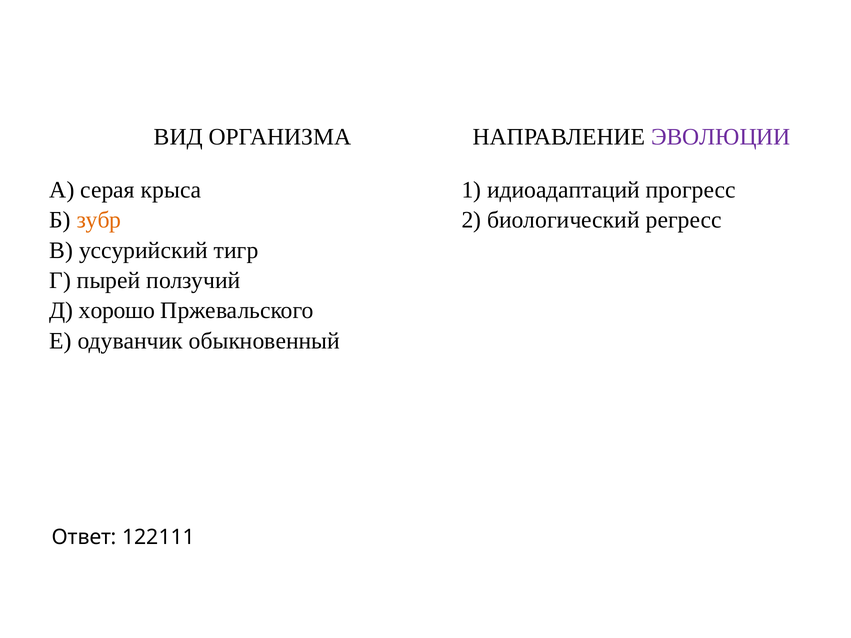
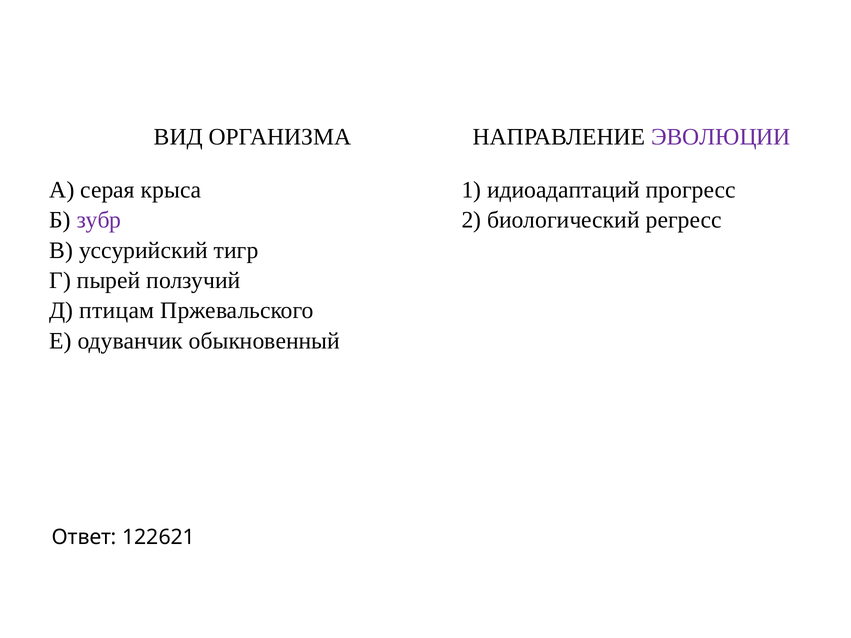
зубр colour: orange -> purple
хорошо: хорошо -> птицам
122111: 122111 -> 122621
